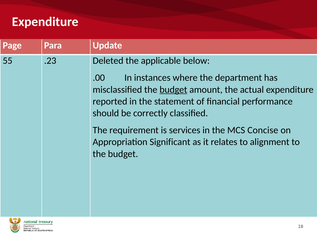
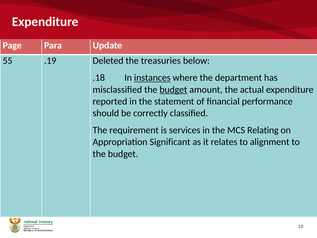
.23: .23 -> .19
applicable: applicable -> treasuries
.00: .00 -> .18
instances underline: none -> present
Concise: Concise -> Relating
